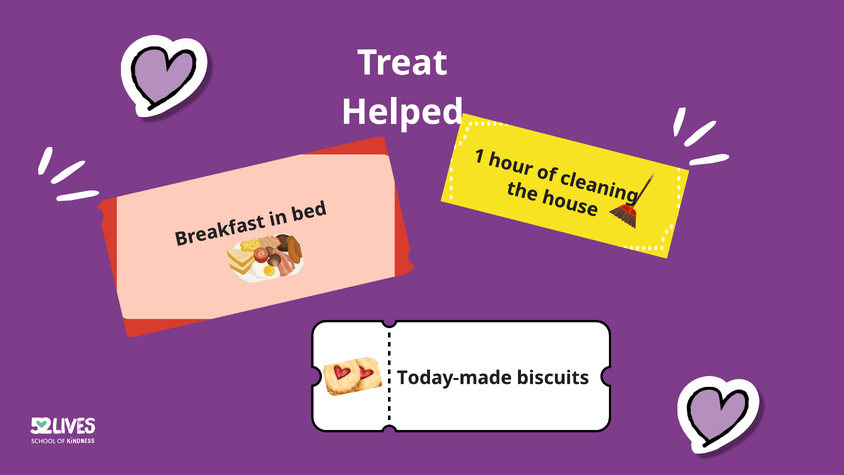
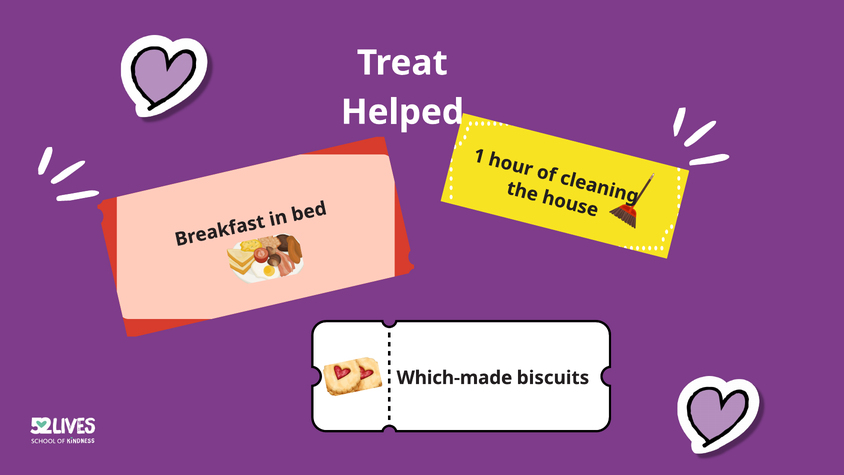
Today-made: Today-made -> Which-made
